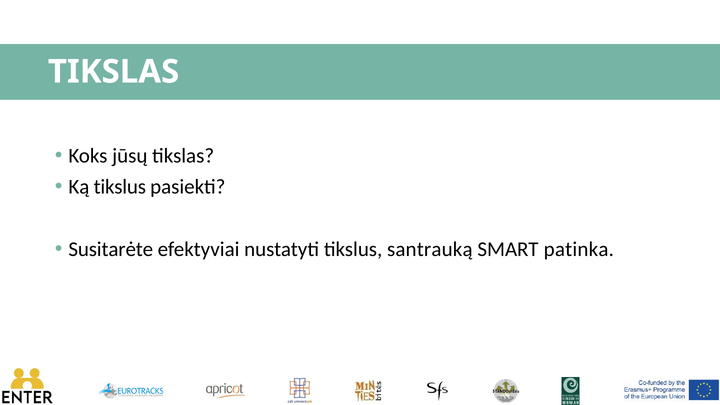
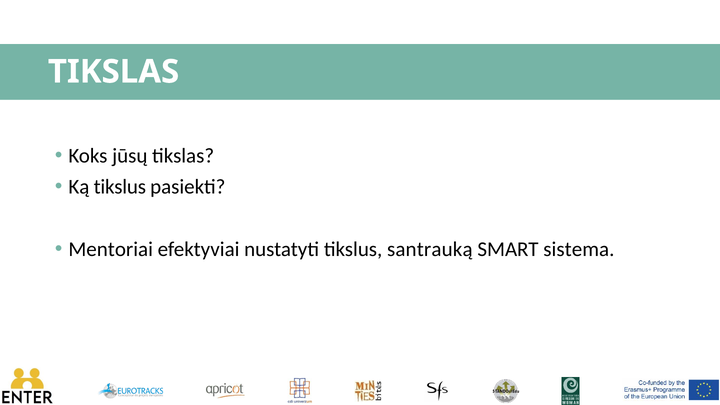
Susitarėte: Susitarėte -> Mentoriai
patinka: patinka -> sistema
